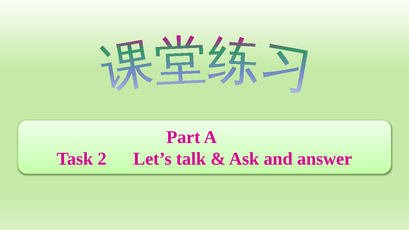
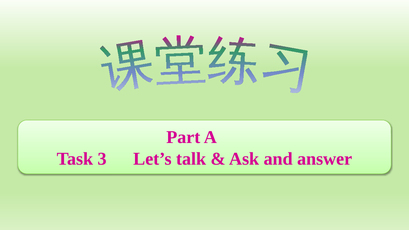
2: 2 -> 3
